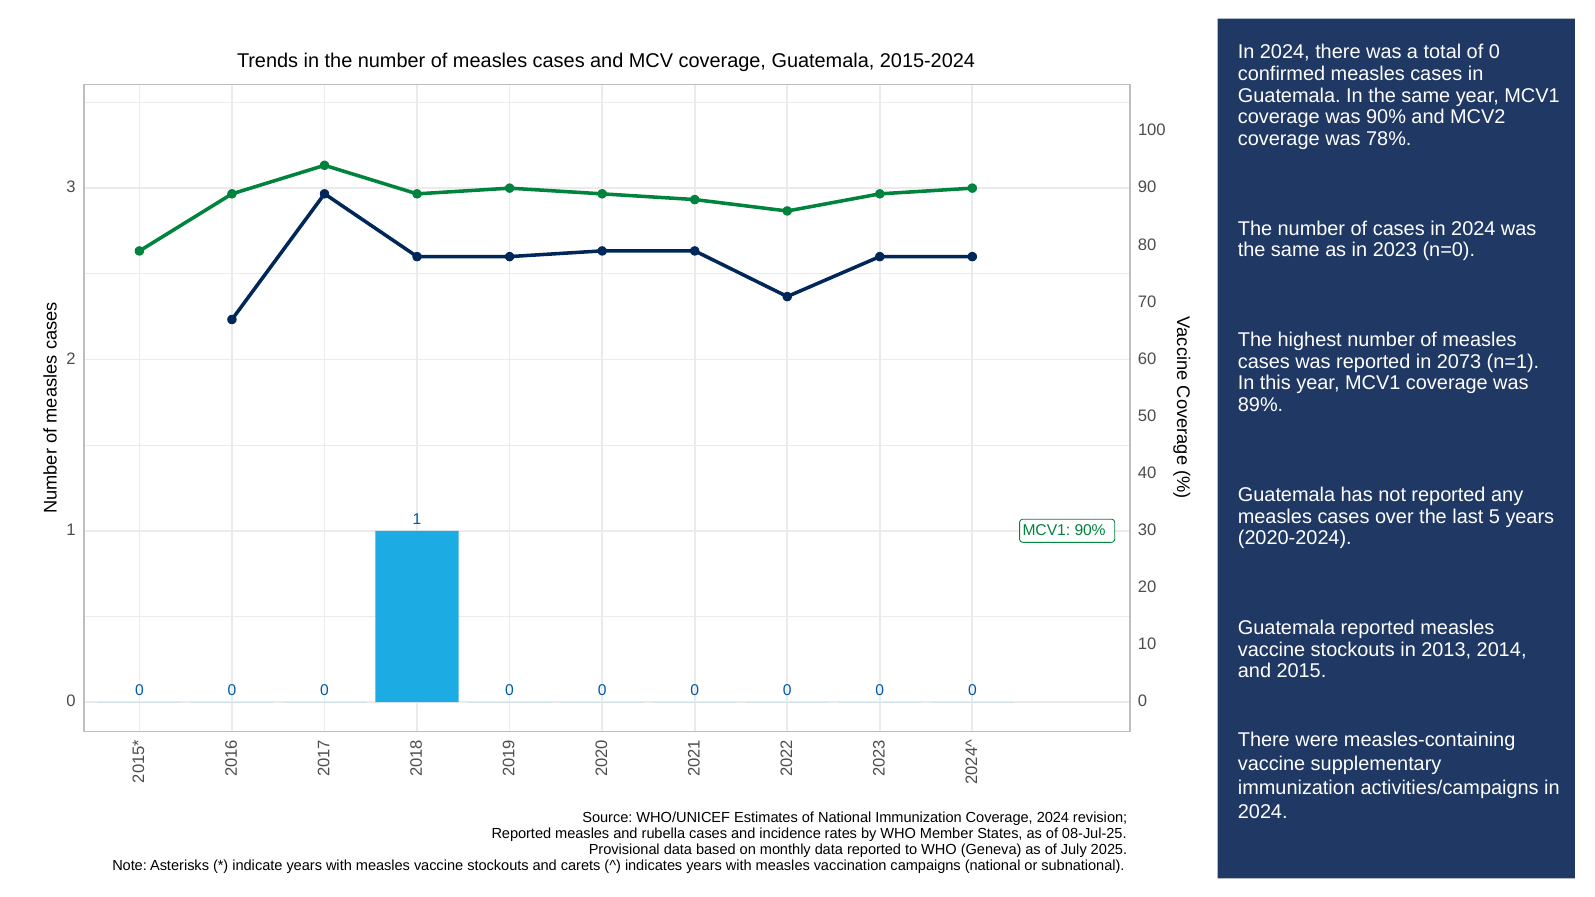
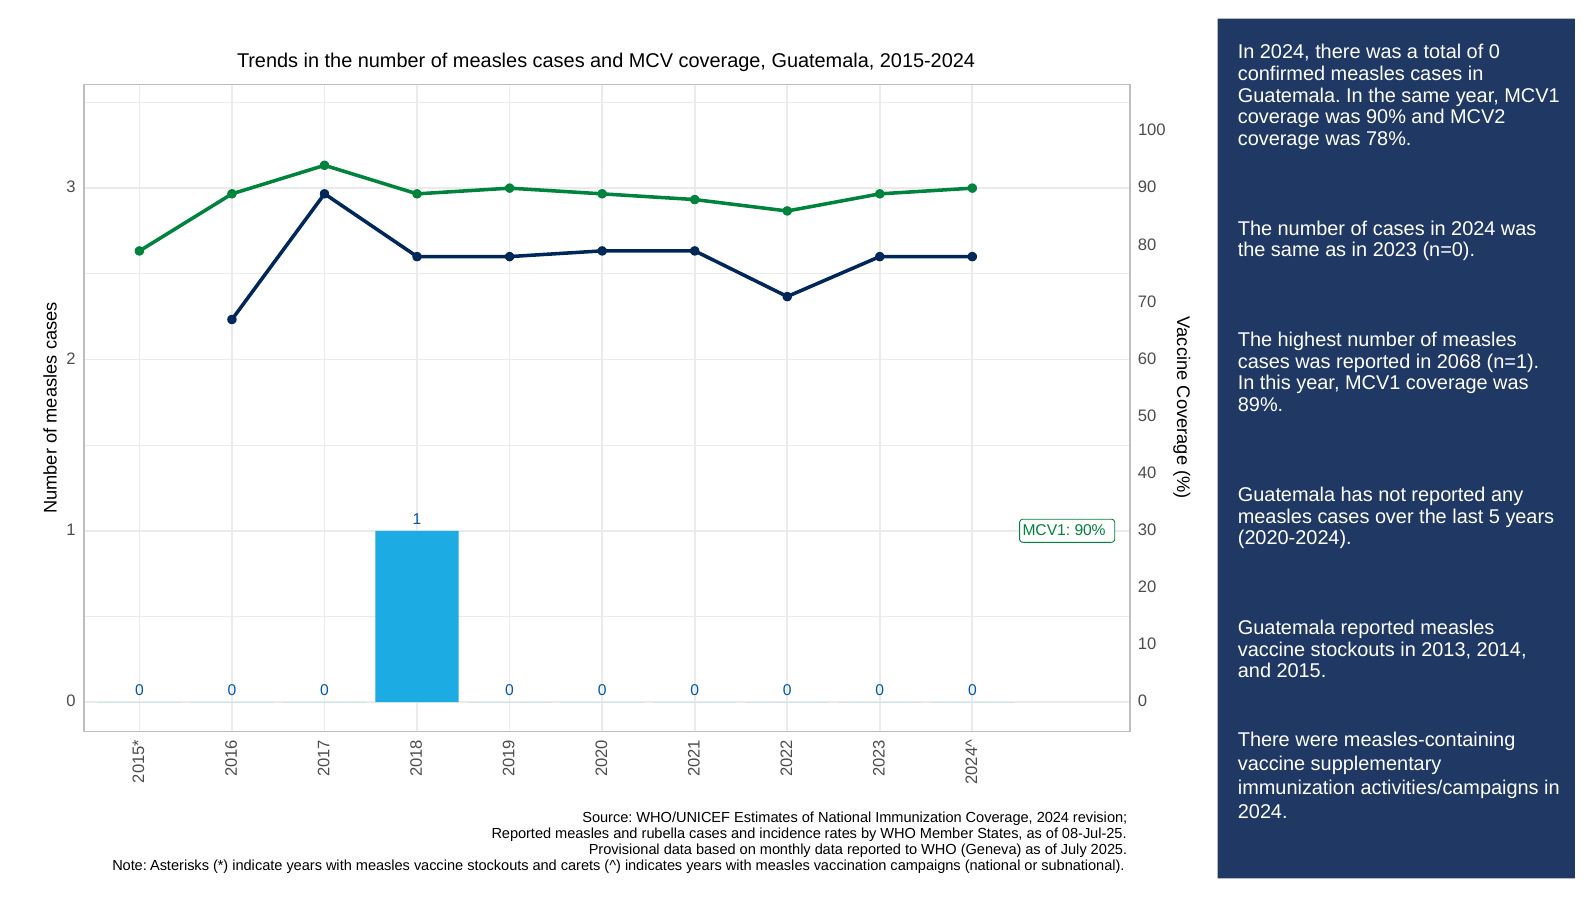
2073: 2073 -> 2068
